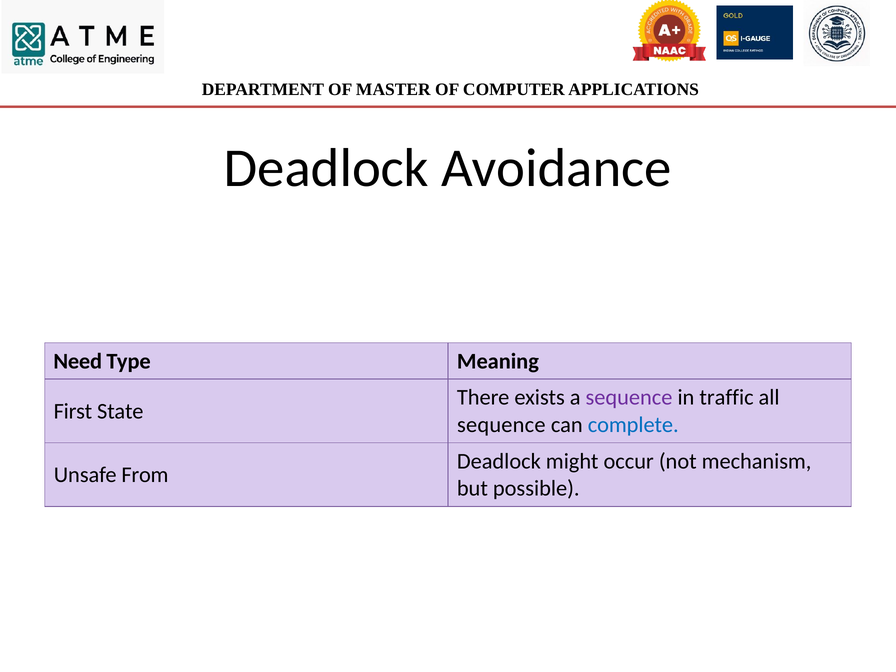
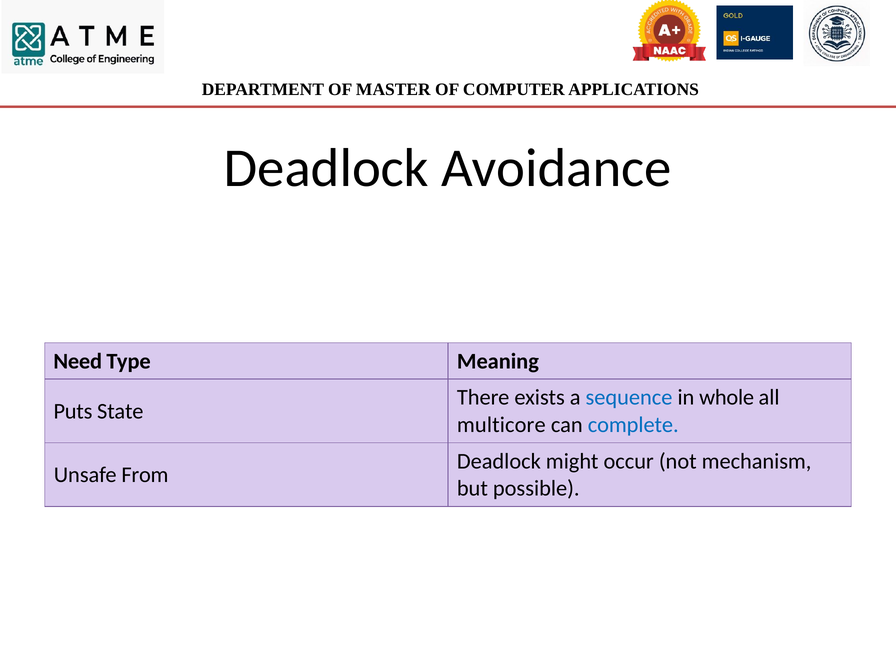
sequence at (629, 397) colour: purple -> blue
traffic: traffic -> whole
First: First -> Puts
sequence at (501, 425): sequence -> multicore
